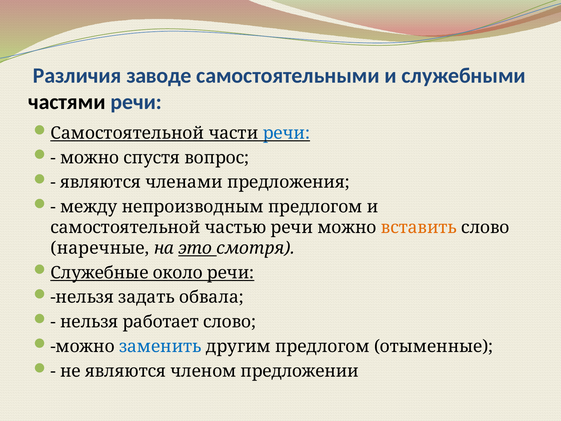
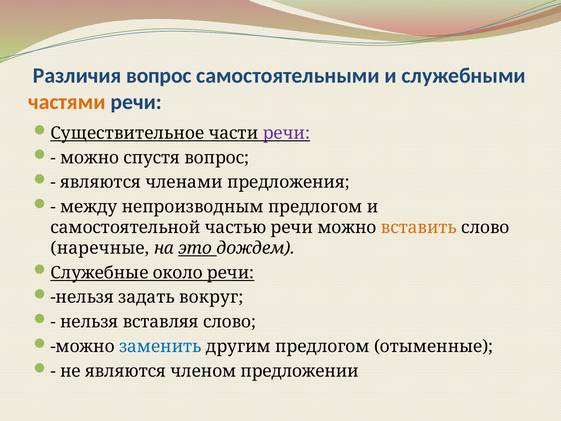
Различия заводе: заводе -> вопрос
частями colour: black -> orange
Самостоятельной at (127, 133): Самостоятельной -> Существительное
речи at (286, 133) colour: blue -> purple
смотря: смотря -> дождем
обвала: обвала -> вокруг
работает: работает -> вставляя
